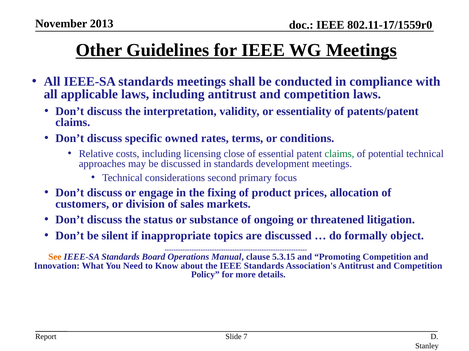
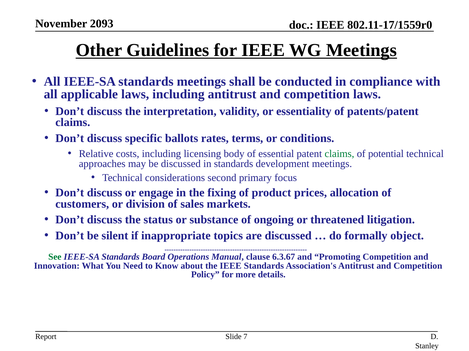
2013: 2013 -> 2093
owned: owned -> ballots
close: close -> body
See colour: orange -> green
5.3.15: 5.3.15 -> 6.3.67
